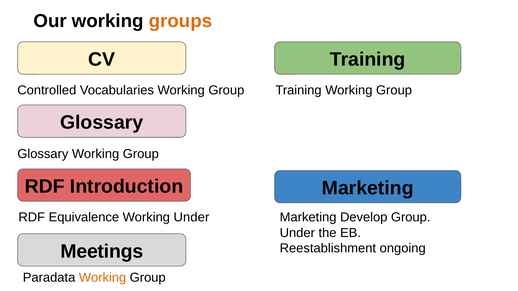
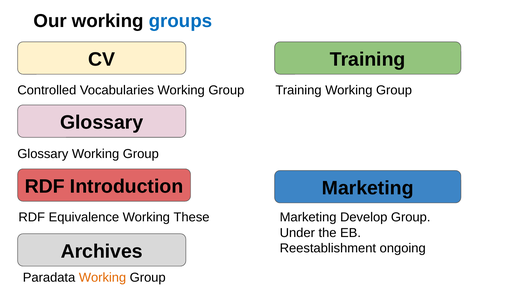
groups colour: orange -> blue
Working Under: Under -> These
Meetings: Meetings -> Archives
